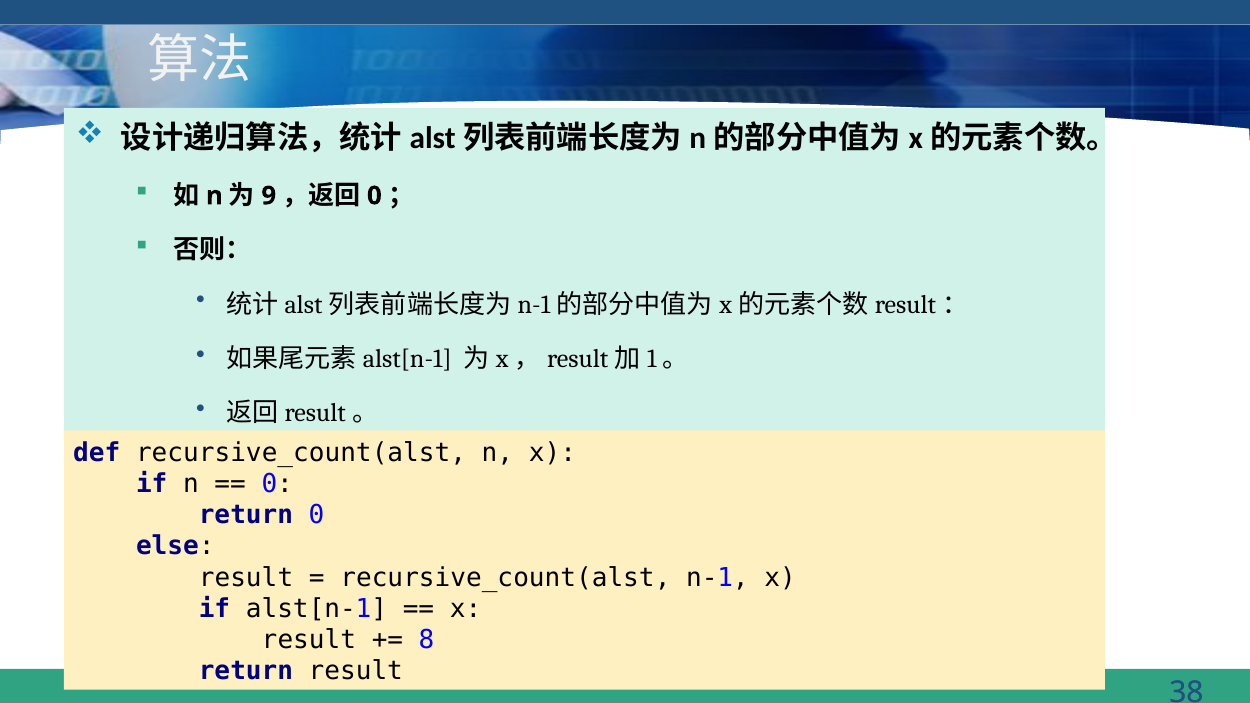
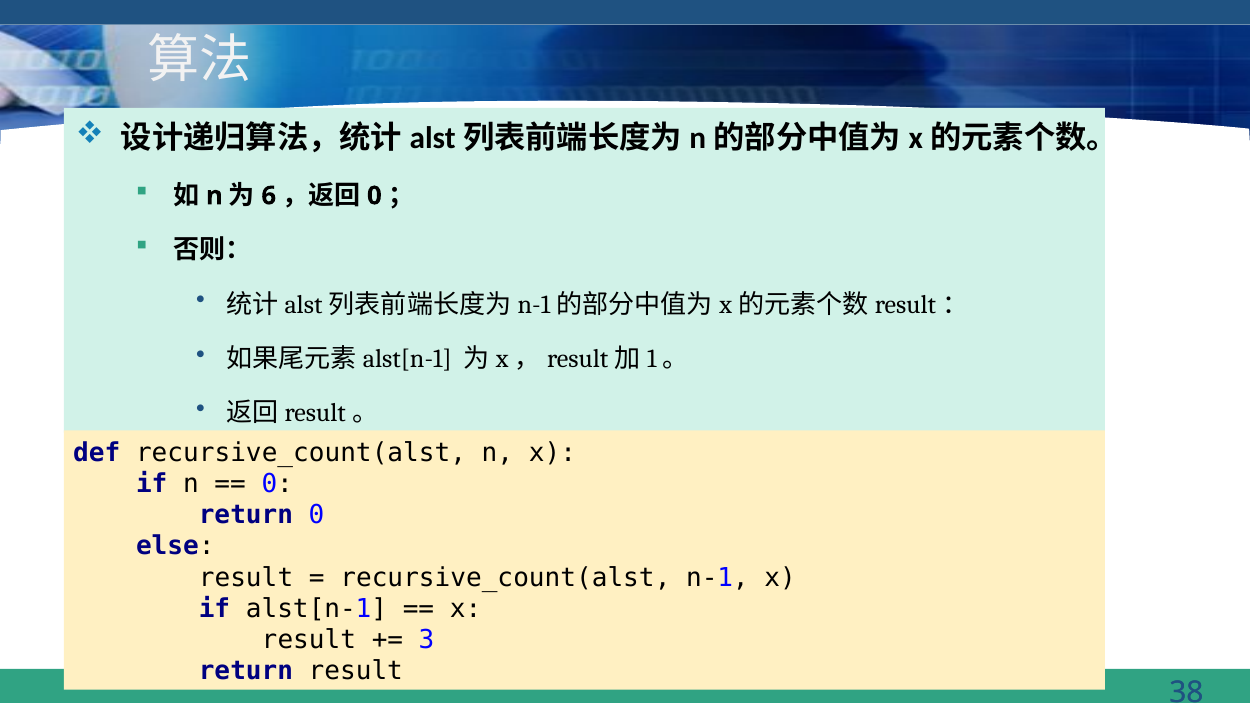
9: 9 -> 6
8: 8 -> 3
